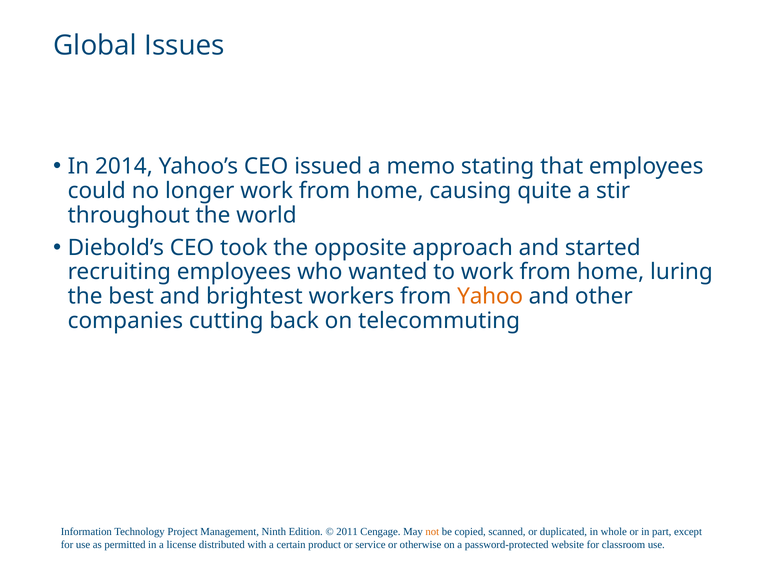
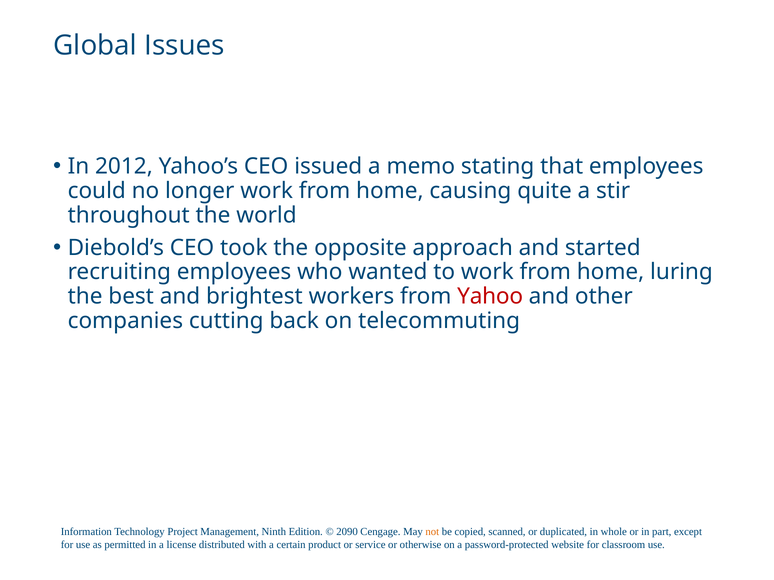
2014: 2014 -> 2012
Yahoo colour: orange -> red
2011: 2011 -> 2090
